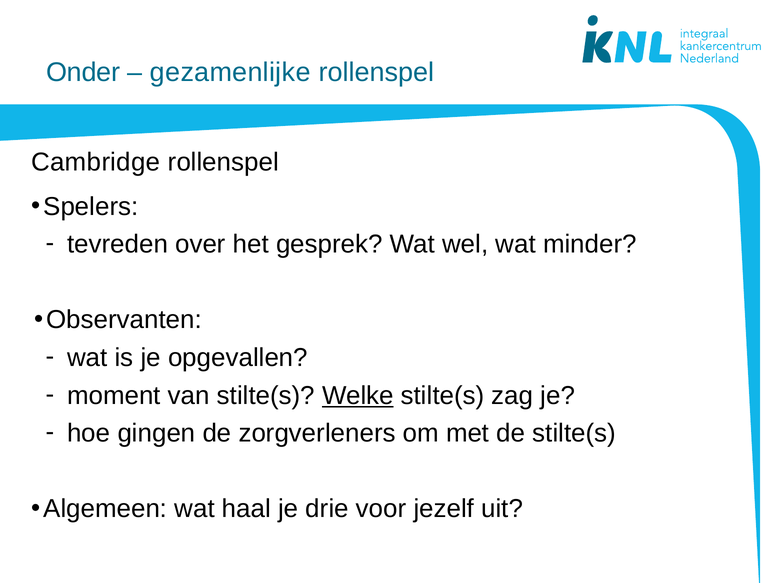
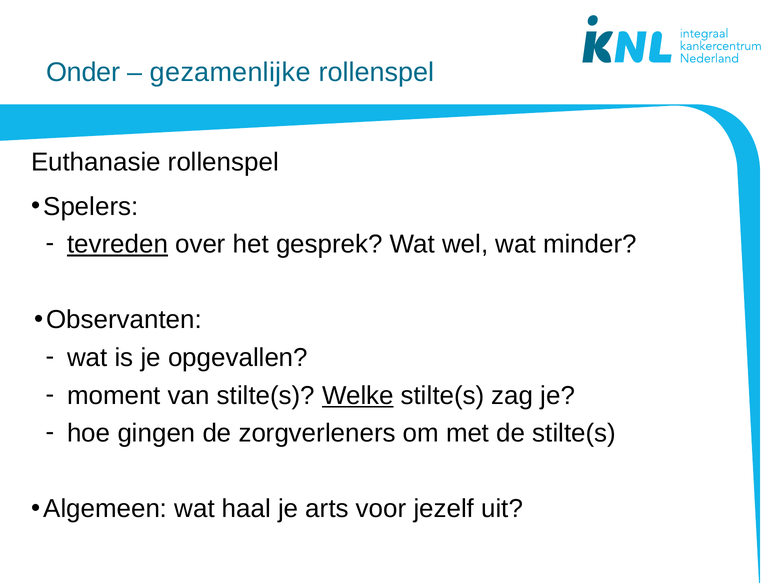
Cambridge: Cambridge -> Euthanasie
tevreden underline: none -> present
drie: drie -> arts
